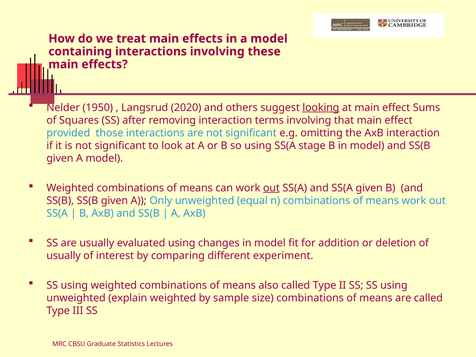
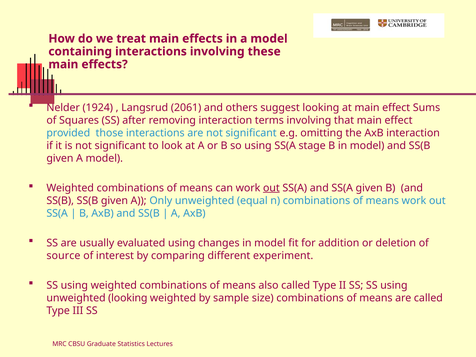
1950: 1950 -> 1924
2020: 2020 -> 2061
looking at (321, 108) underline: present -> none
usually at (64, 256): usually -> source
unweighted explain: explain -> looking
